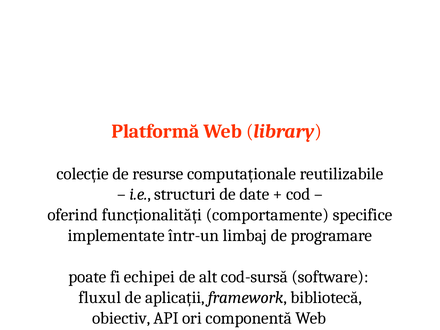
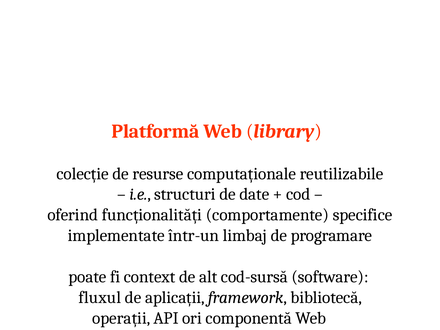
echipei: echipei -> context
obiectiv: obiectiv -> operații
